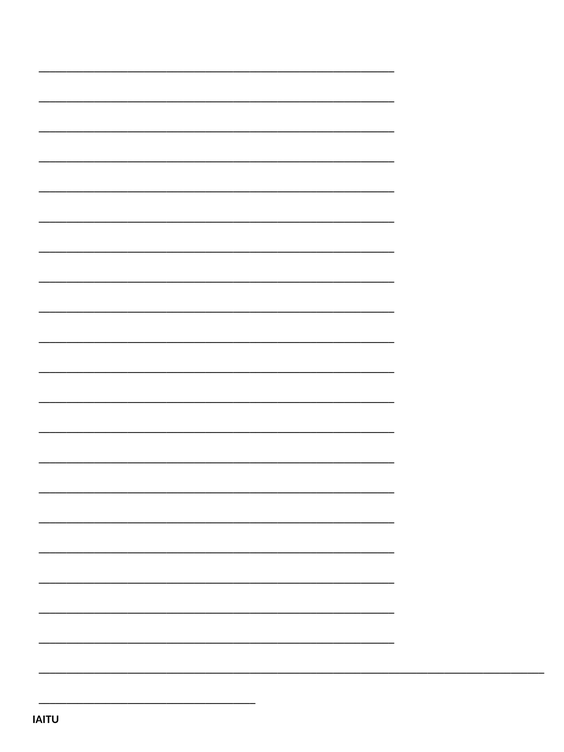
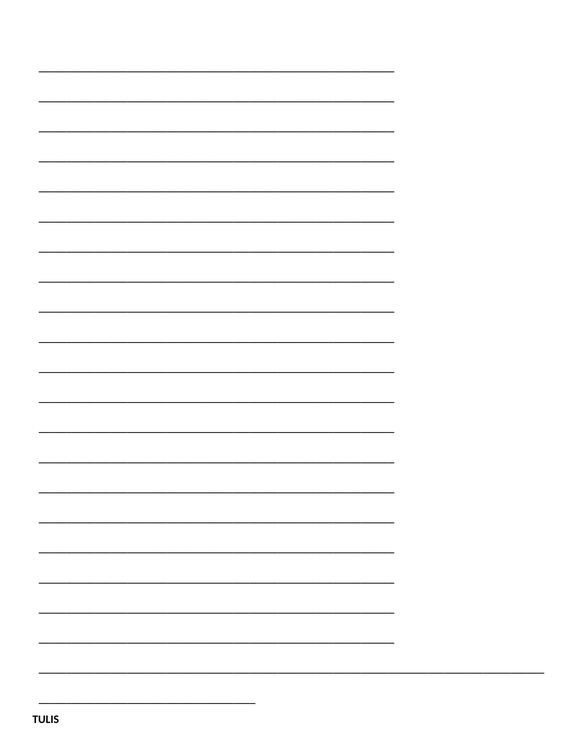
IAITU: IAITU -> TULIS
